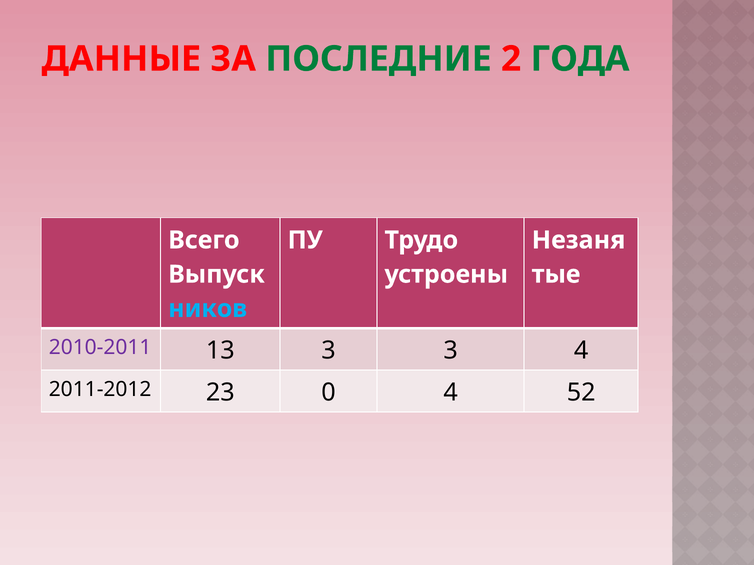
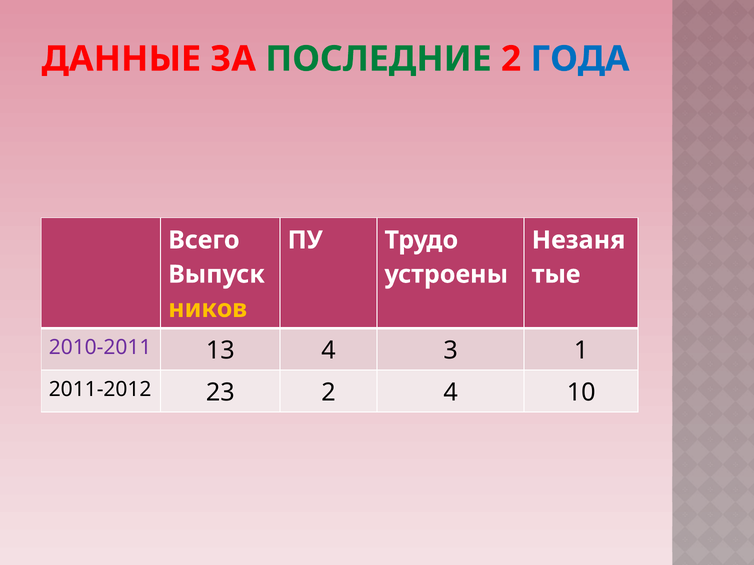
ГОДА colour: green -> blue
ников colour: light blue -> yellow
13 3: 3 -> 4
3 4: 4 -> 1
23 0: 0 -> 2
52: 52 -> 10
